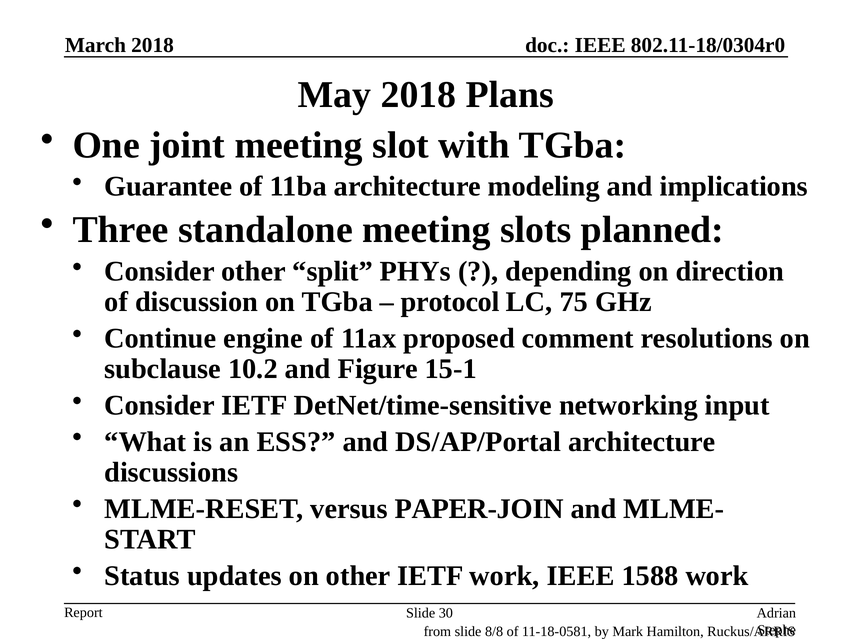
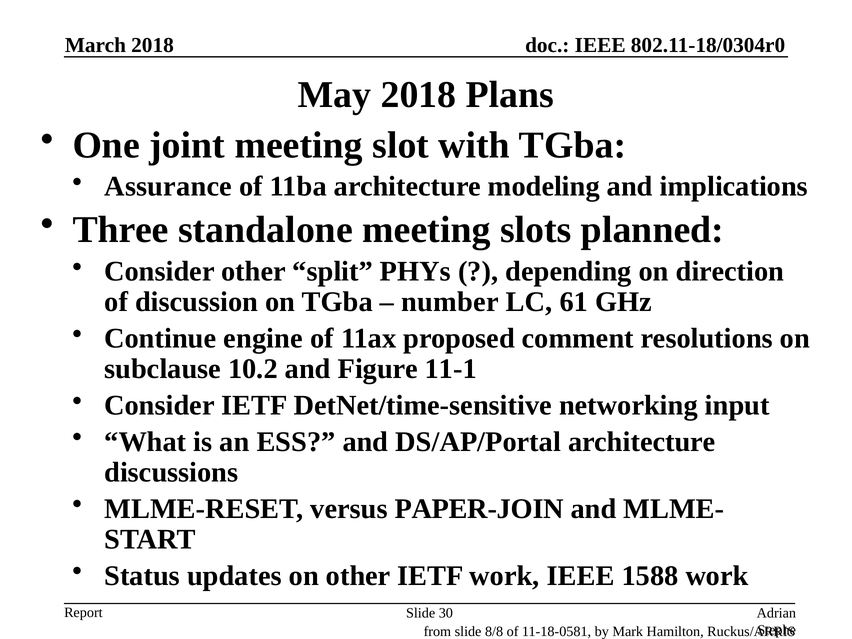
Guarantee: Guarantee -> Assurance
protocol: protocol -> number
75: 75 -> 61
15-1: 15-1 -> 11-1
